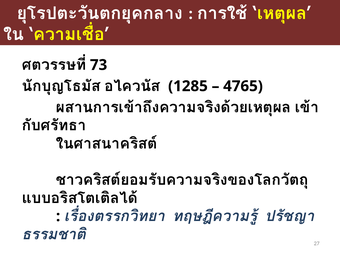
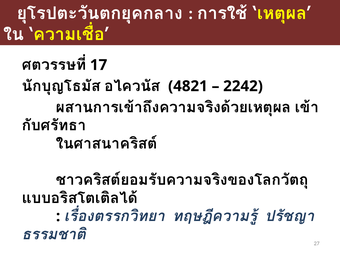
73: 73 -> 17
1285: 1285 -> 4821
4765: 4765 -> 2242
